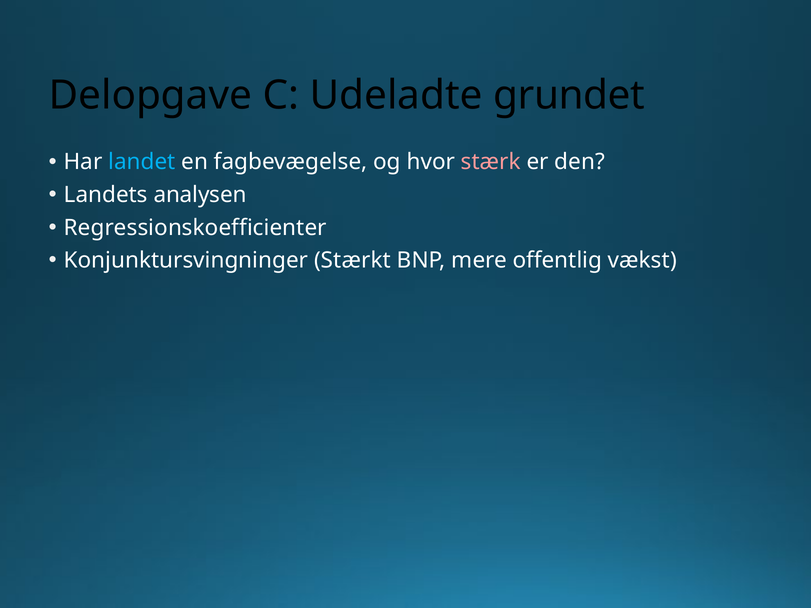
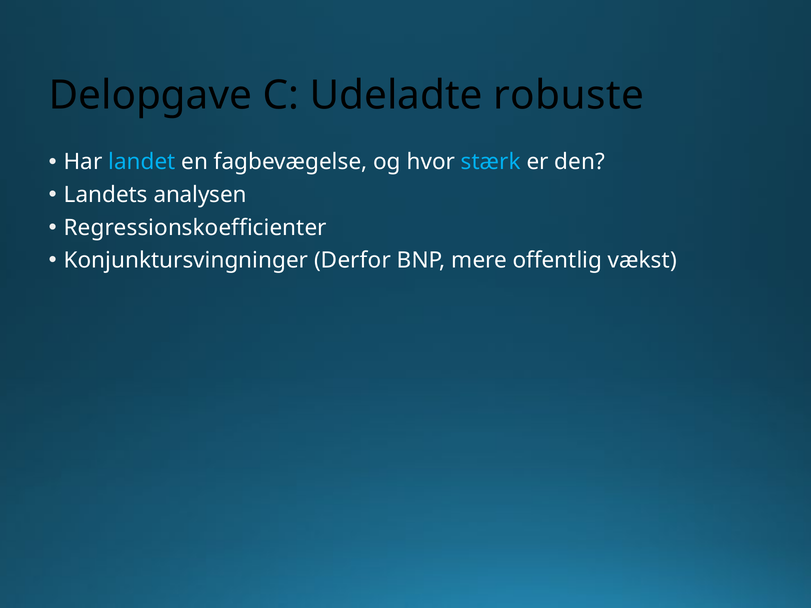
grundet: grundet -> robuste
stærk colour: pink -> light blue
Stærkt: Stærkt -> Derfor
